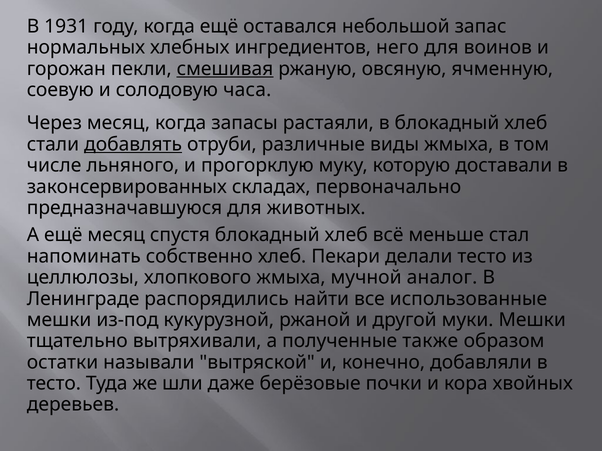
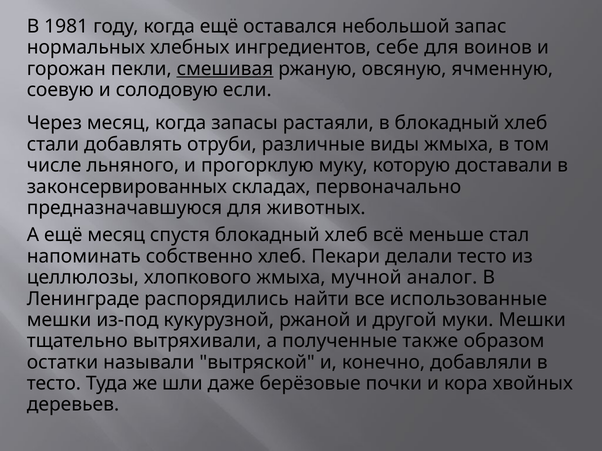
1931: 1931 -> 1981
него: него -> себе
часа: часа -> если
добавлять underline: present -> none
